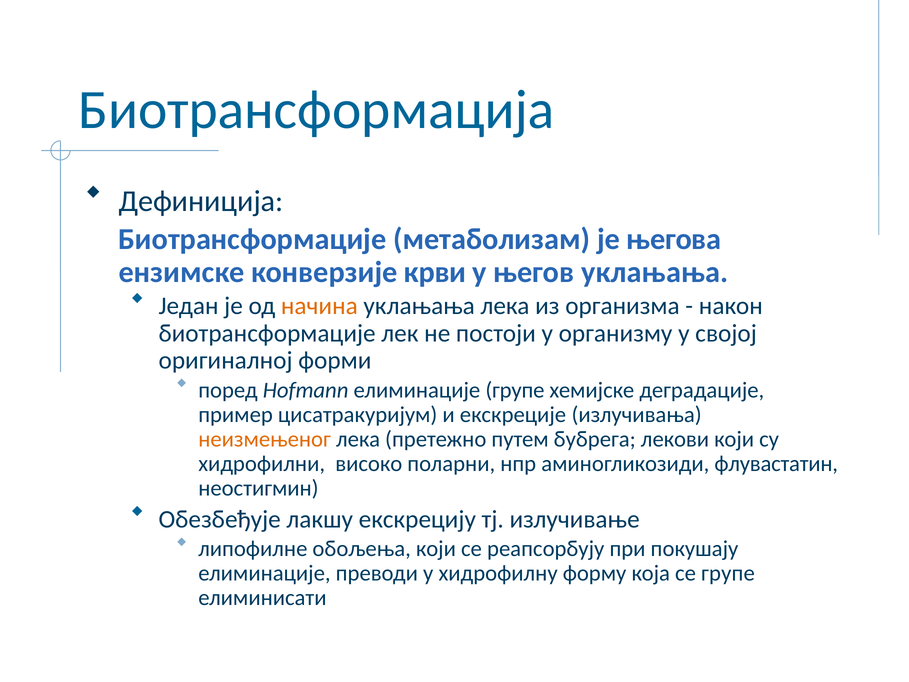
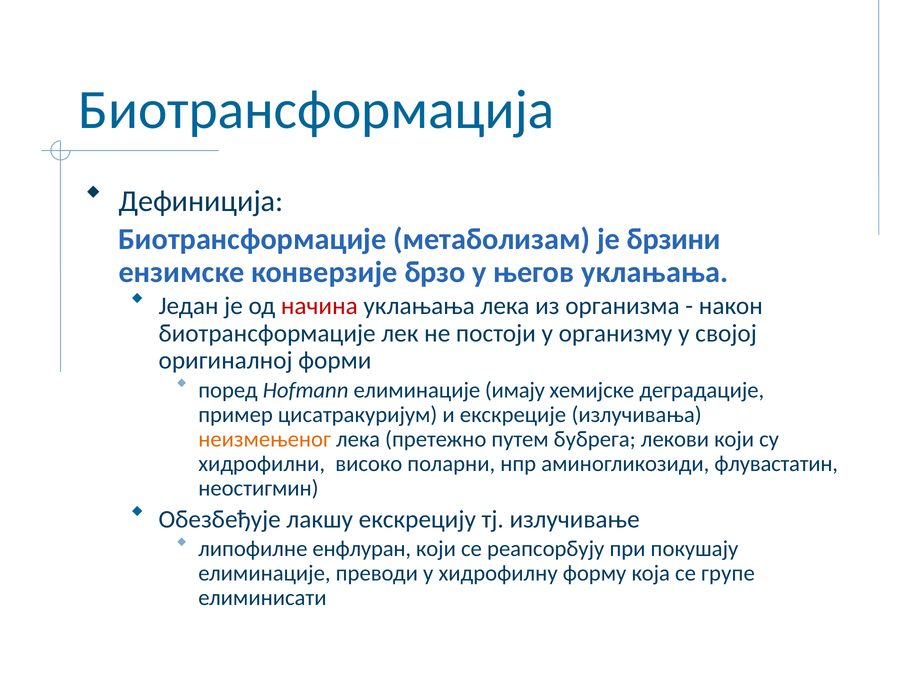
његова: његова -> брзини
крви: крви -> брзо
начина colour: orange -> red
елиминације групе: групе -> имају
обољења: обољења -> енфлуран
